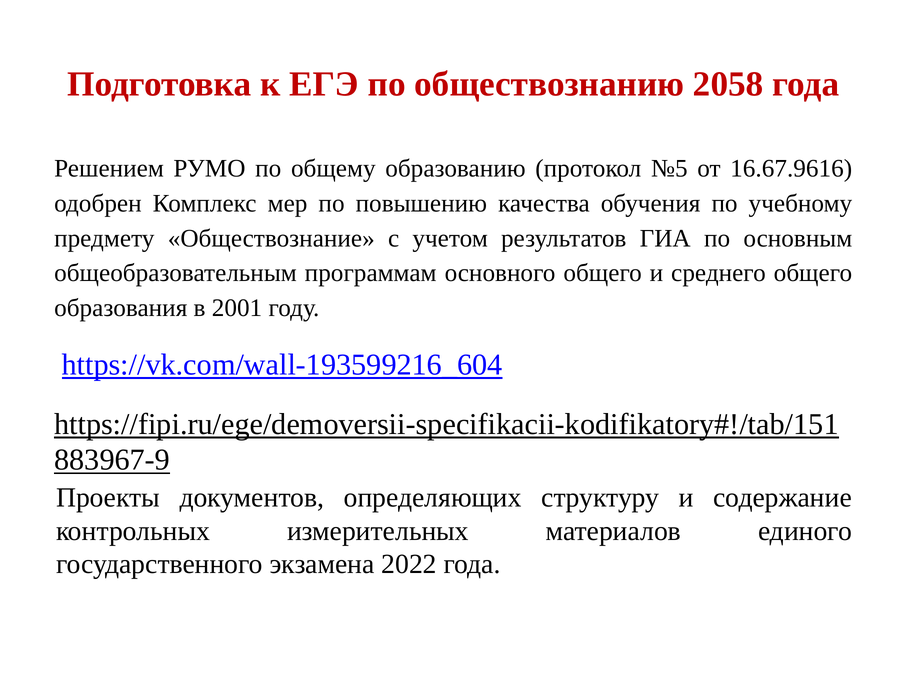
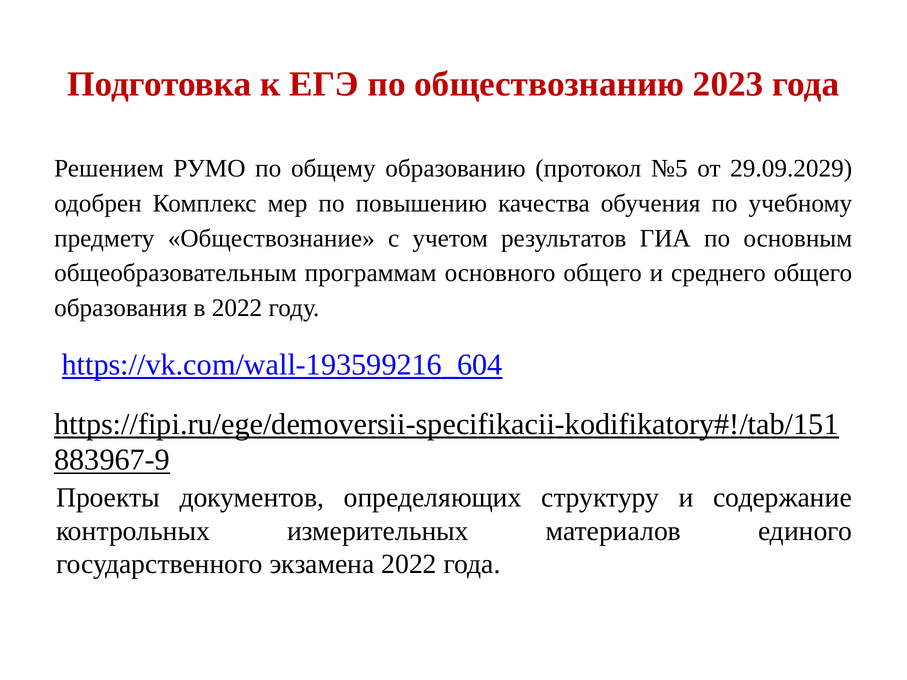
2058: 2058 -> 2023
16.67.9616: 16.67.9616 -> 29.09.2029
в 2001: 2001 -> 2022
